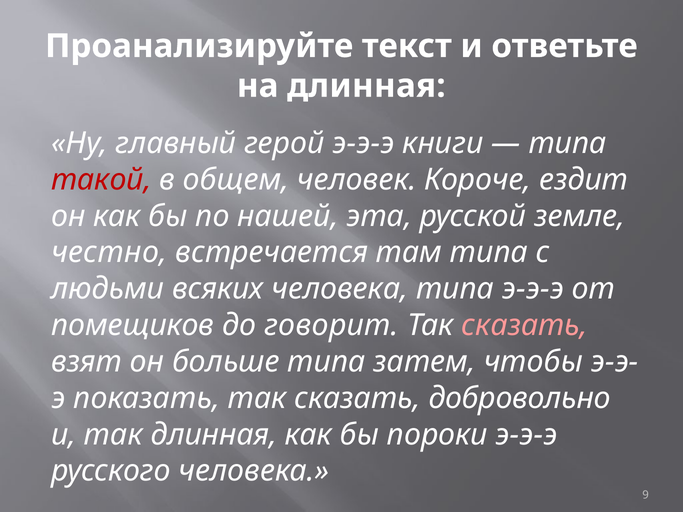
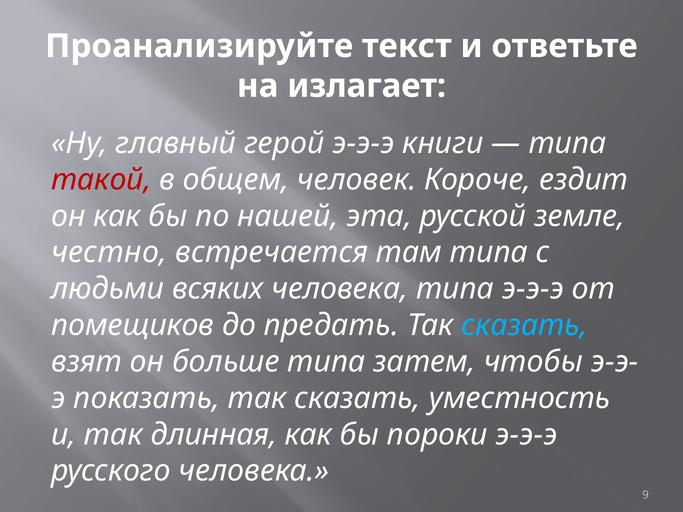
на длинная: длинная -> излагает
говорит: говорит -> предать
сказать at (525, 325) colour: pink -> light blue
добровольно: добровольно -> уместность
